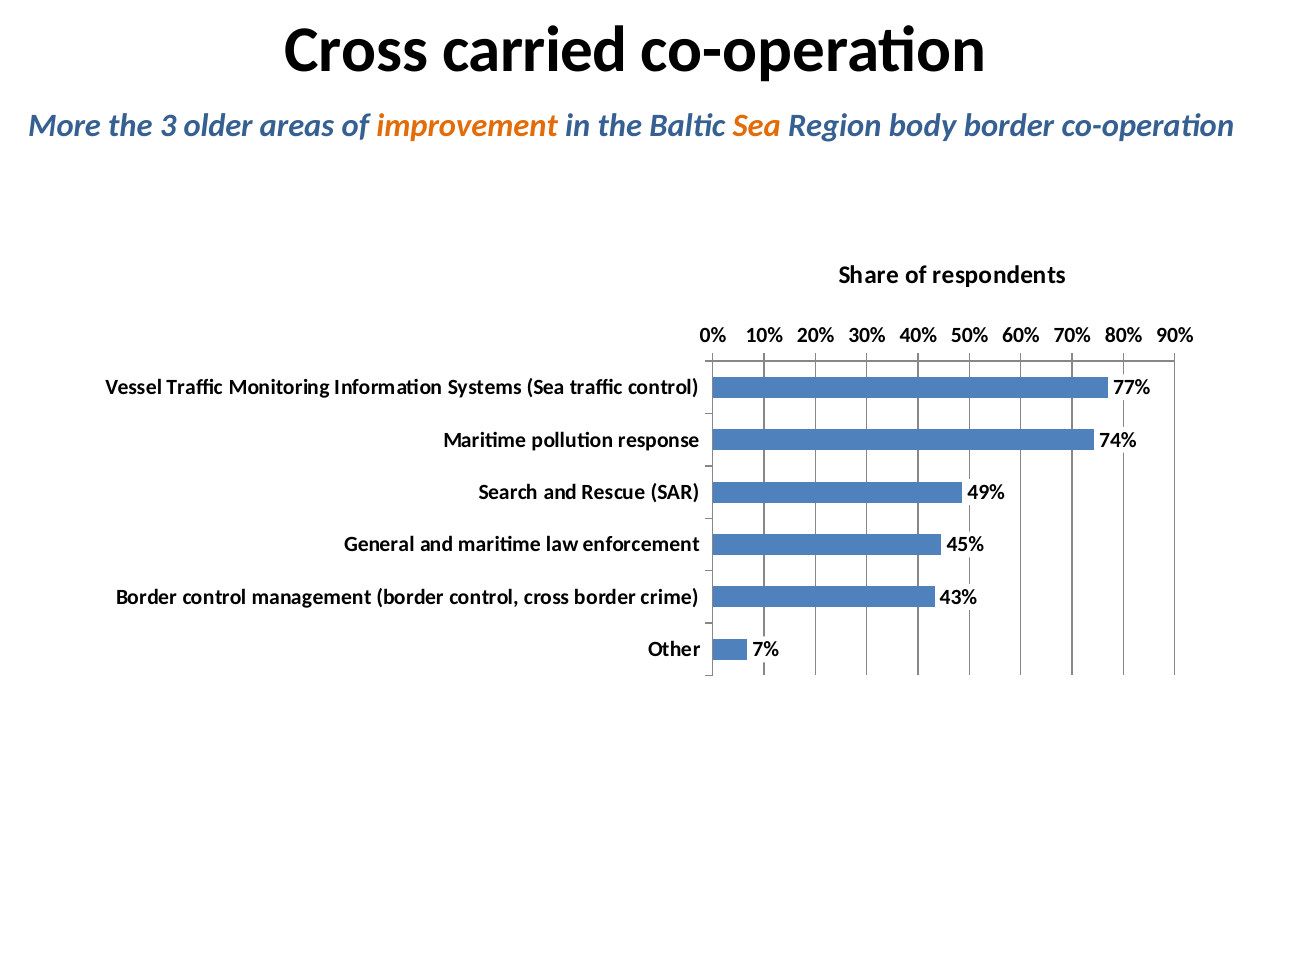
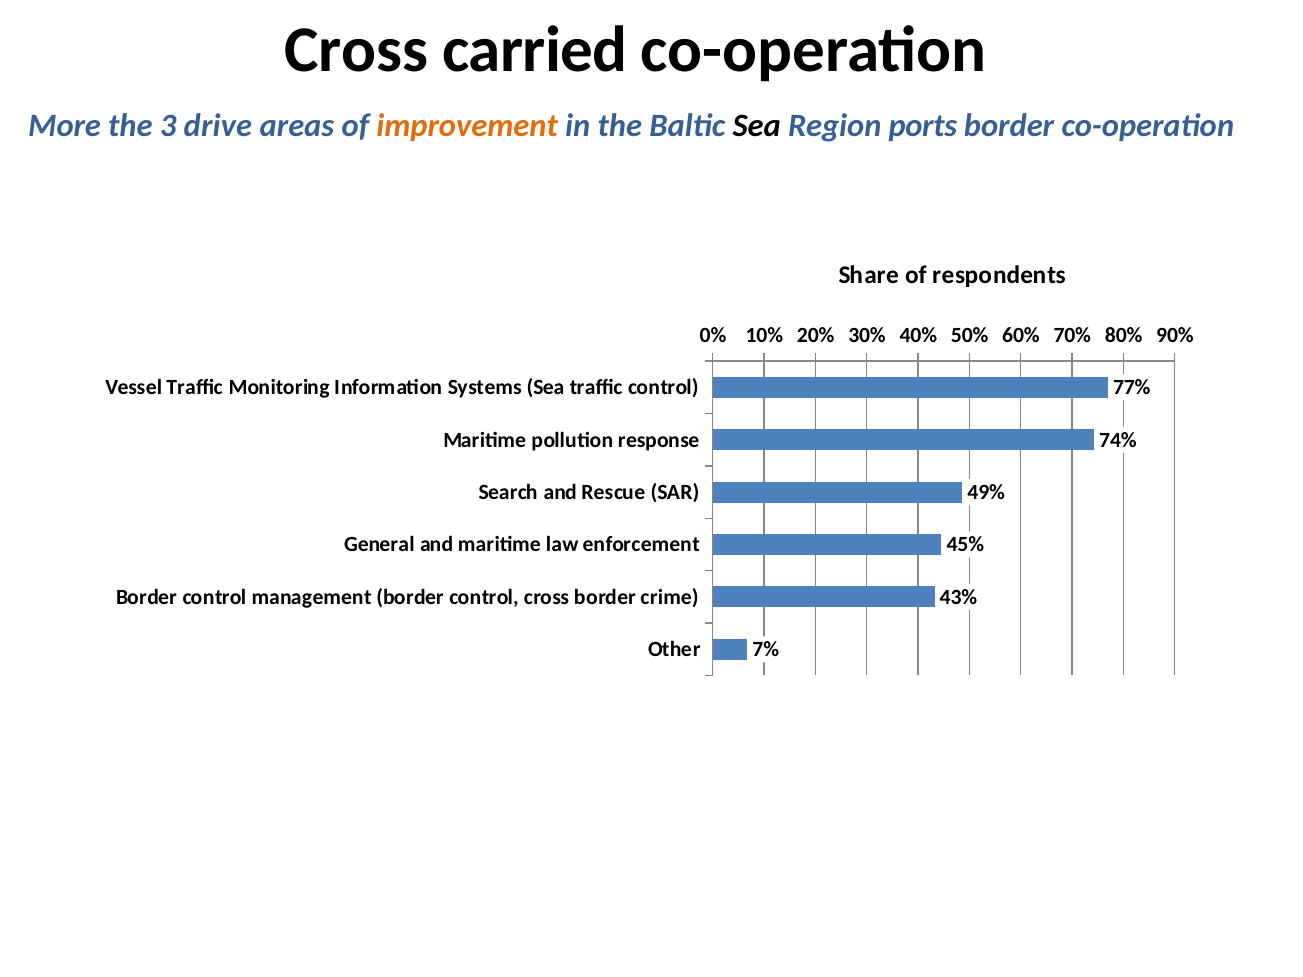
older: older -> drive
Sea at (757, 126) colour: orange -> black
body: body -> ports
